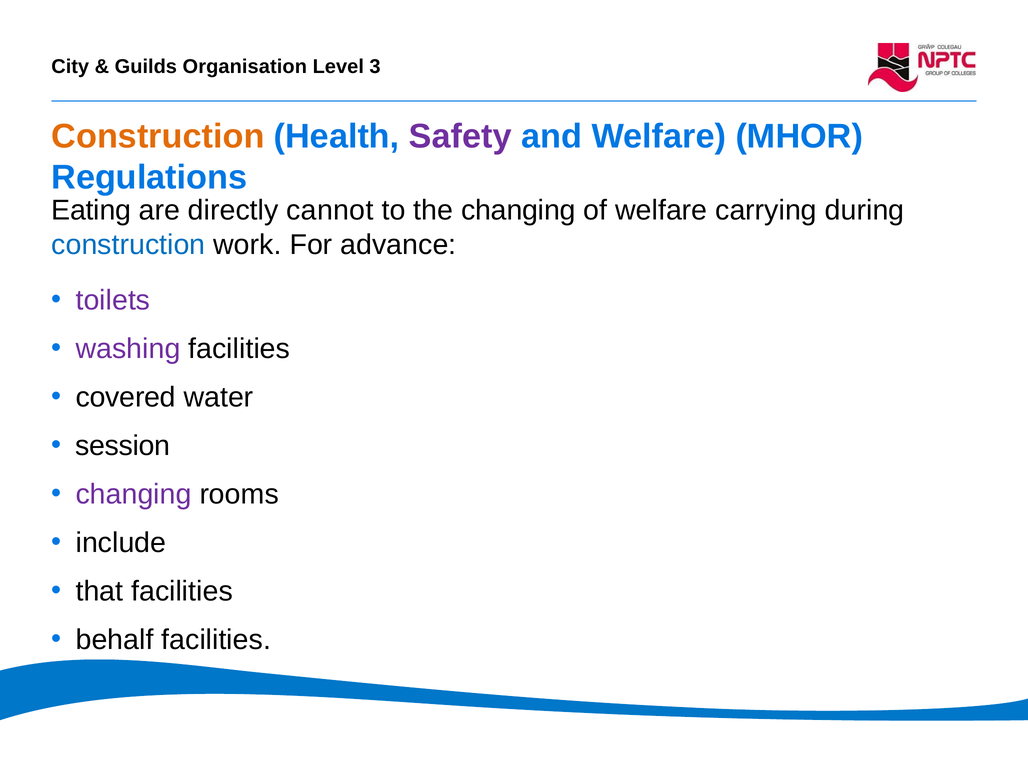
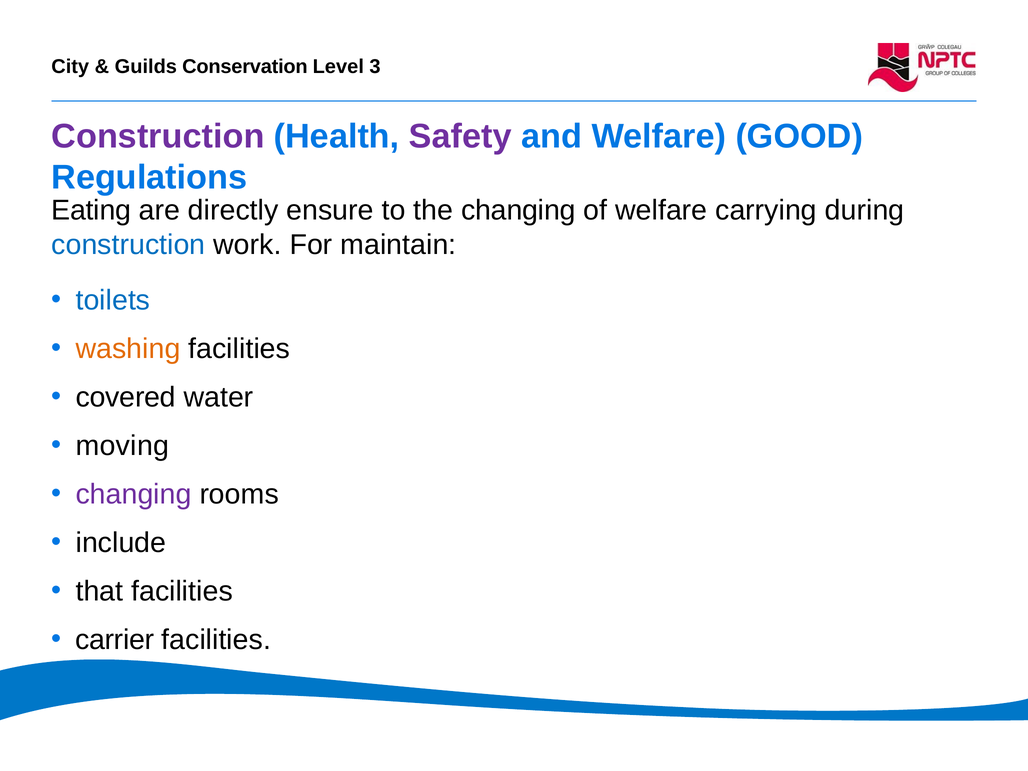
Organisation: Organisation -> Conservation
Construction at (158, 136) colour: orange -> purple
MHOR: MHOR -> GOOD
cannot: cannot -> ensure
advance: advance -> maintain
toilets colour: purple -> blue
washing colour: purple -> orange
session: session -> moving
behalf: behalf -> carrier
